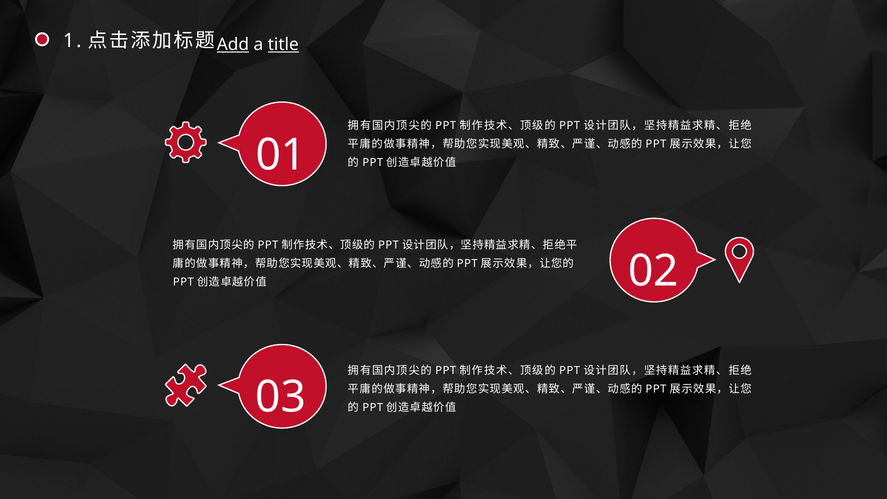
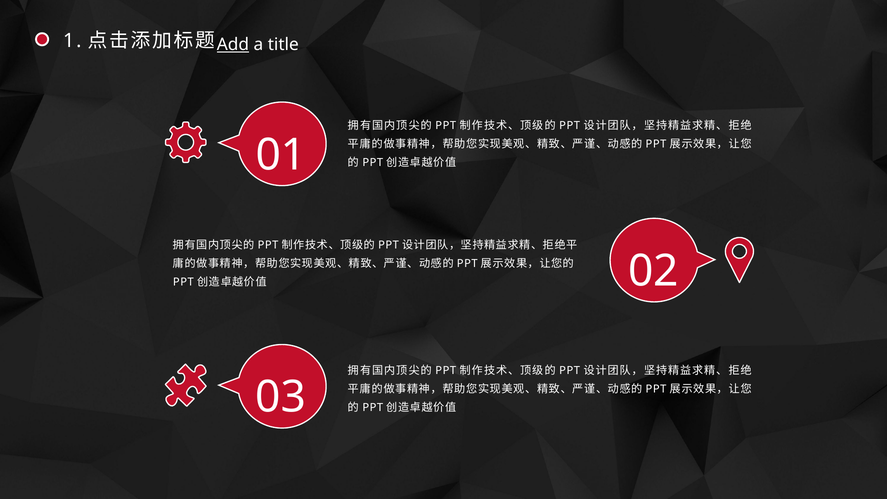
title underline: present -> none
